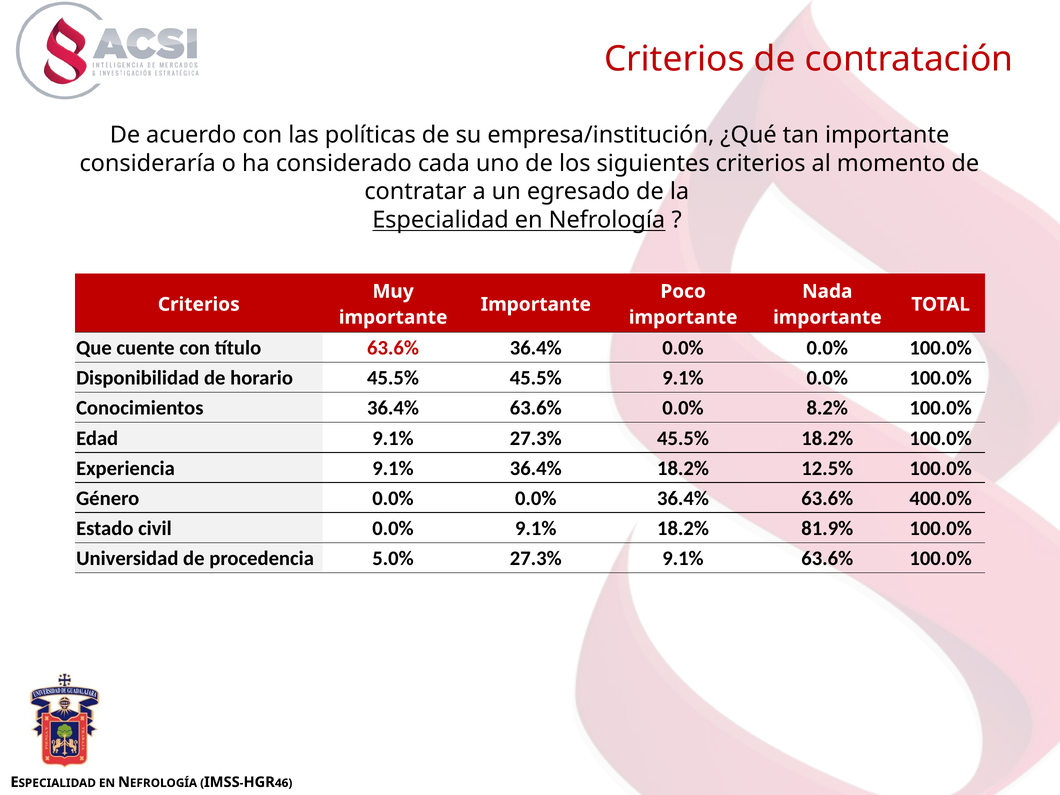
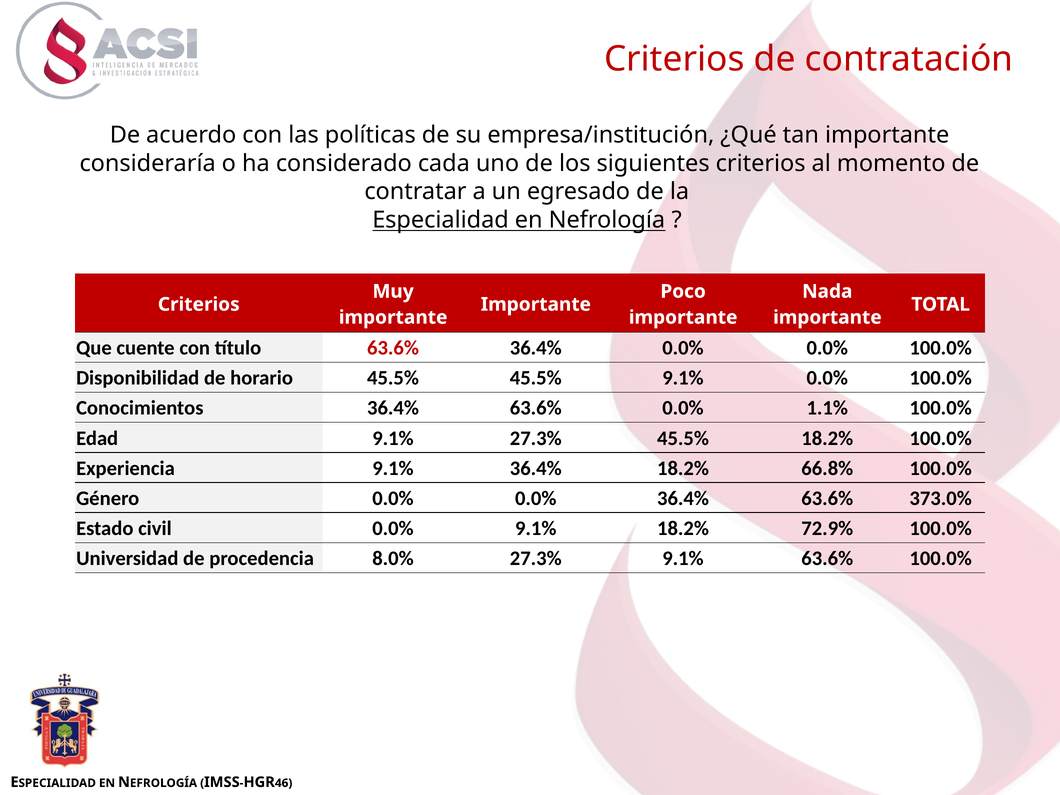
8.2%: 8.2% -> 1.1%
12.5%: 12.5% -> 66.8%
400.0%: 400.0% -> 373.0%
81.9%: 81.9% -> 72.9%
5.0%: 5.0% -> 8.0%
